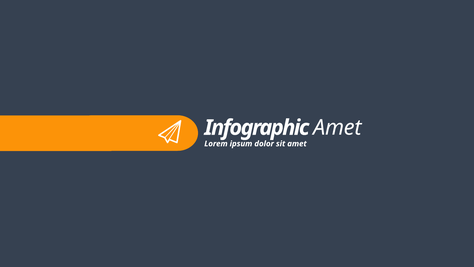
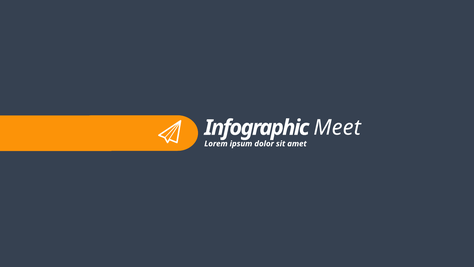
Amet at (337, 127): Amet -> Meet
